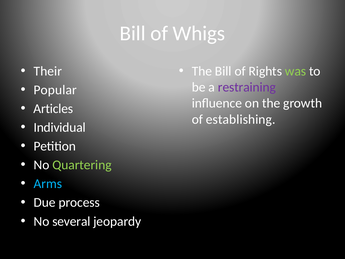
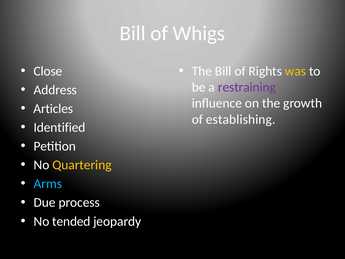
Their: Their -> Close
was colour: light green -> yellow
Popular: Popular -> Address
Individual: Individual -> Identified
Quartering colour: light green -> yellow
several: several -> tended
